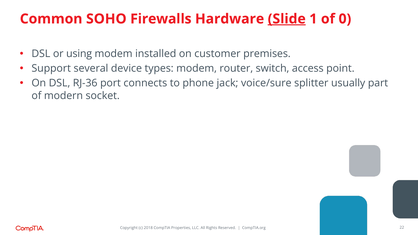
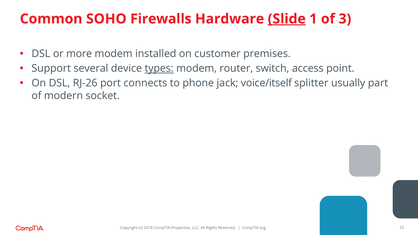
0: 0 -> 3
using: using -> more
types underline: none -> present
RJ-36: RJ-36 -> RJ-26
voice/sure: voice/sure -> voice/itself
